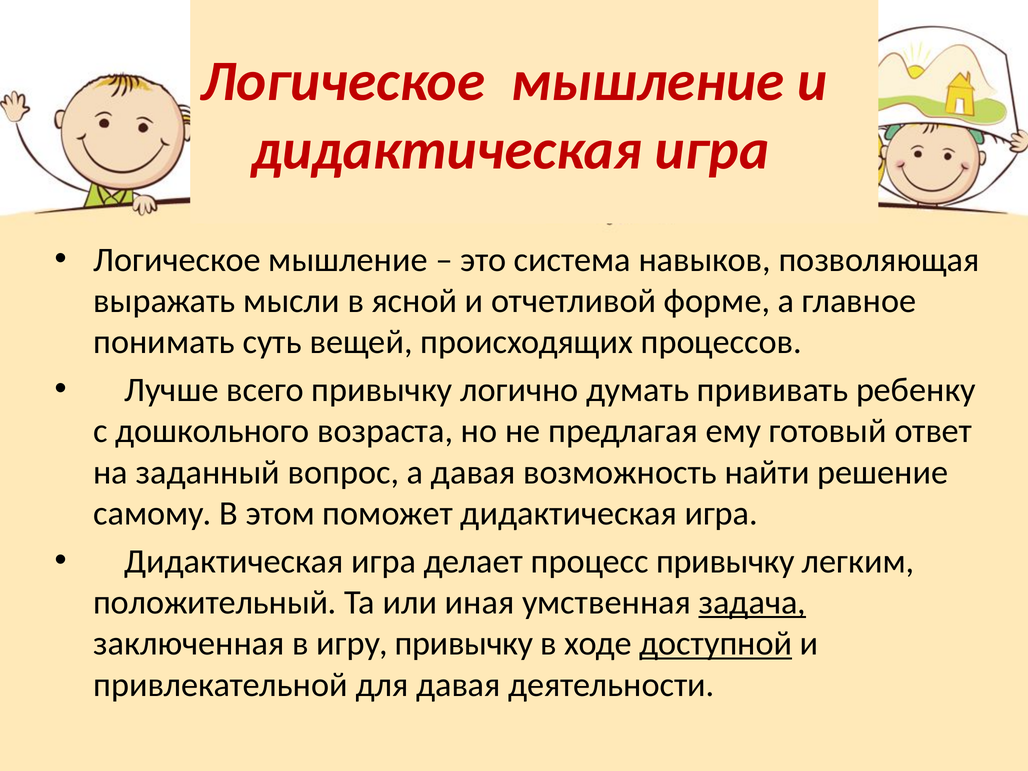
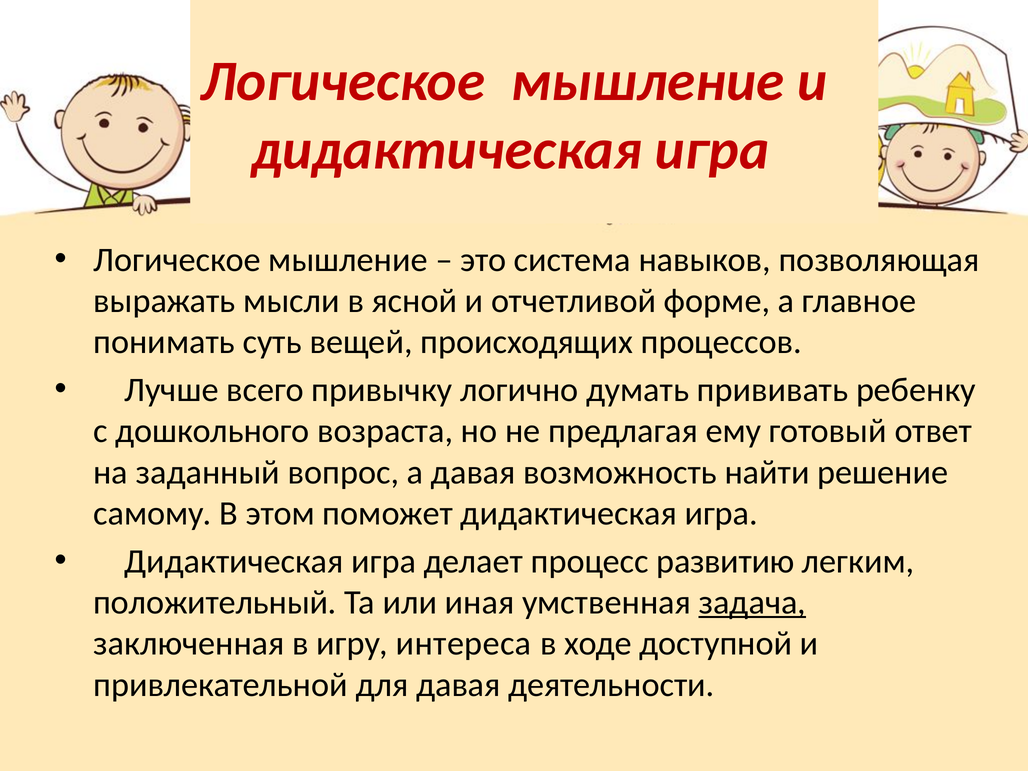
процесс привычку: привычку -> развитию
игру привычку: привычку -> интереса
доступной underline: present -> none
